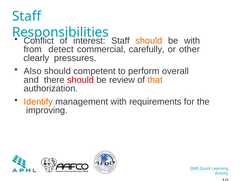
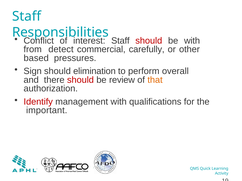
should at (149, 41) colour: orange -> red
clearly: clearly -> based
Also: Also -> Sign
competent: competent -> elimination
Identify colour: orange -> red
requirements: requirements -> qualifications
improving: improving -> important
